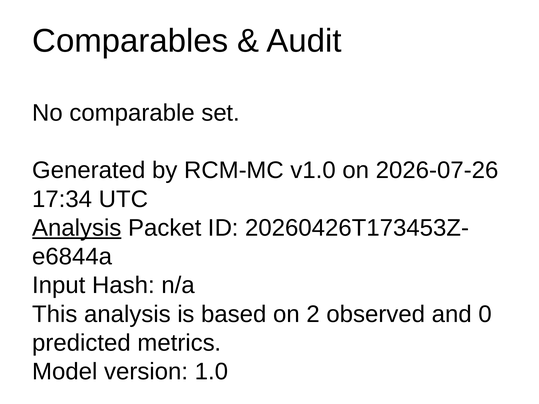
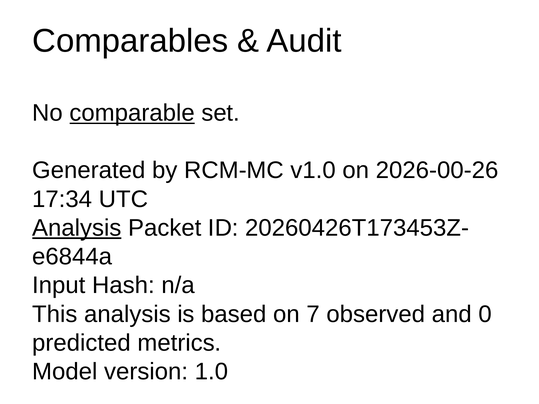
comparable underline: none -> present
2026-07-26: 2026-07-26 -> 2026-00-26
2: 2 -> 7
